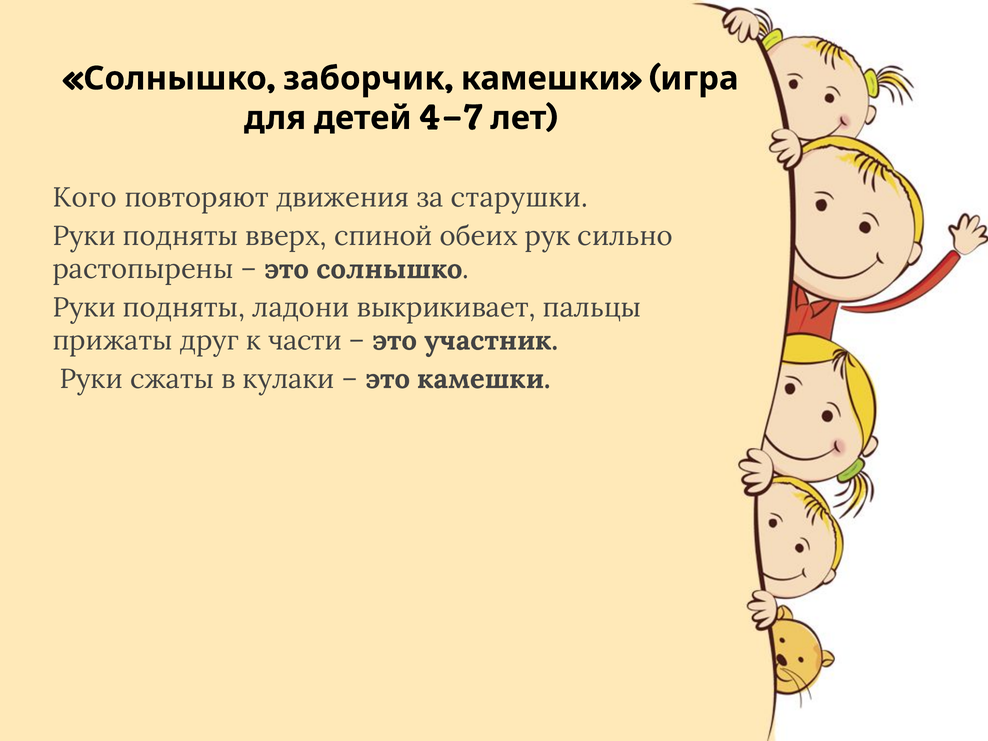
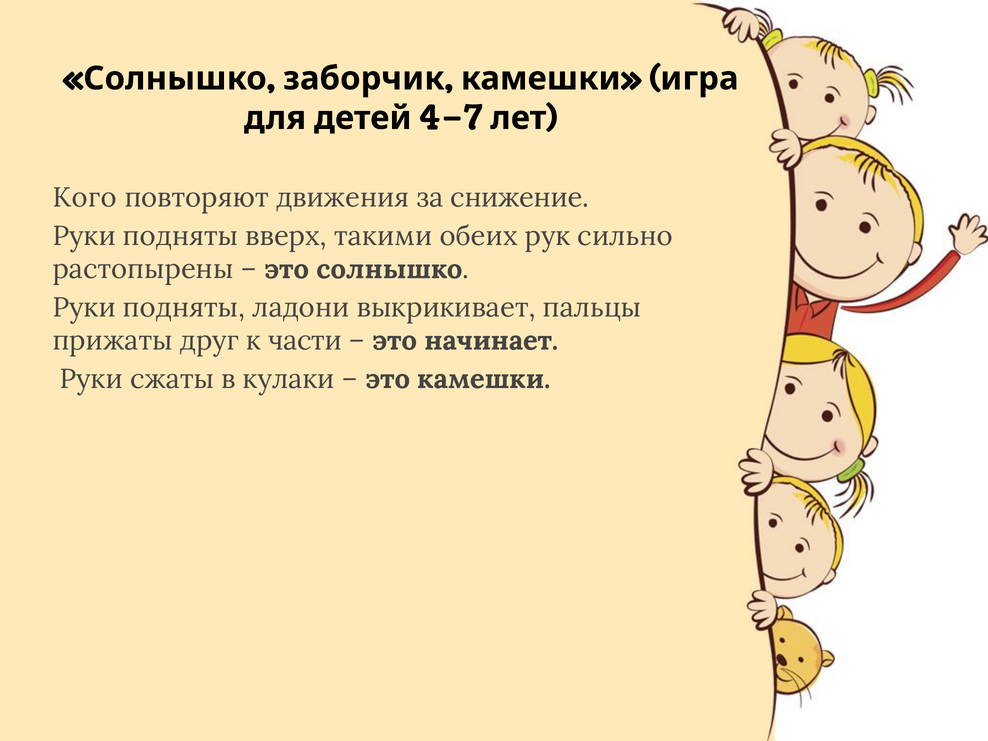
старушки: старушки -> снижение
спиной: спиной -> такими
участник: участник -> начинает
